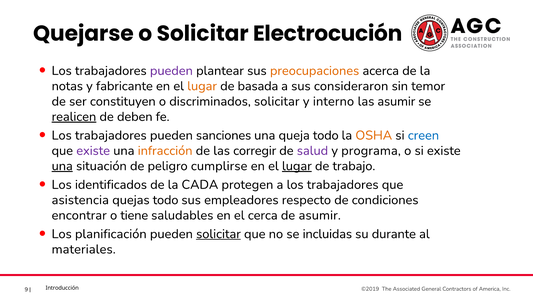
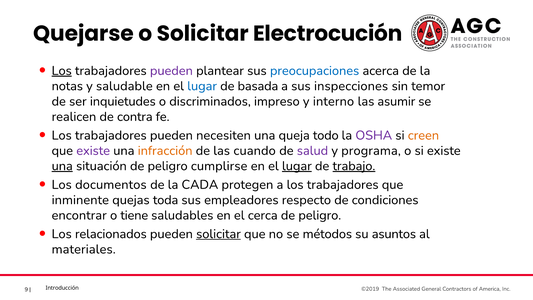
Los at (62, 71) underline: none -> present
preocupaciones colour: orange -> blue
fabricante: fabricante -> saludable
lugar at (202, 86) colour: orange -> blue
consideraron: consideraron -> inspecciones
constituyen: constituyen -> inquietudes
discriminados solicitar: solicitar -> impreso
realicen underline: present -> none
deben: deben -> contra
sanciones: sanciones -> necesiten
OSHA colour: orange -> purple
creen colour: blue -> orange
corregir: corregir -> cuando
trabajo underline: none -> present
identificados: identificados -> documentos
asistencia: asistencia -> inminente
quejas todo: todo -> toda
asumir at (320, 215): asumir -> peligro
planificación: planificación -> relacionados
incluidas: incluidas -> métodos
durante: durante -> asuntos
